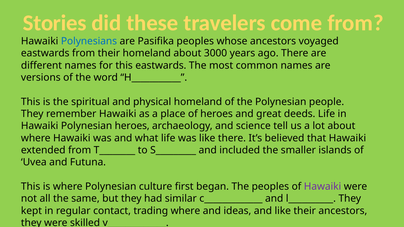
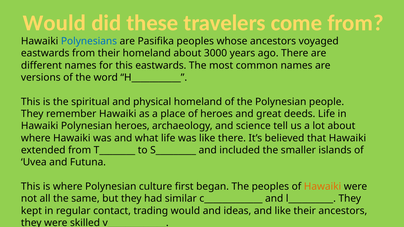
Stories at (55, 23): Stories -> Would
Hawaiki at (323, 187) colour: purple -> orange
trading where: where -> would
